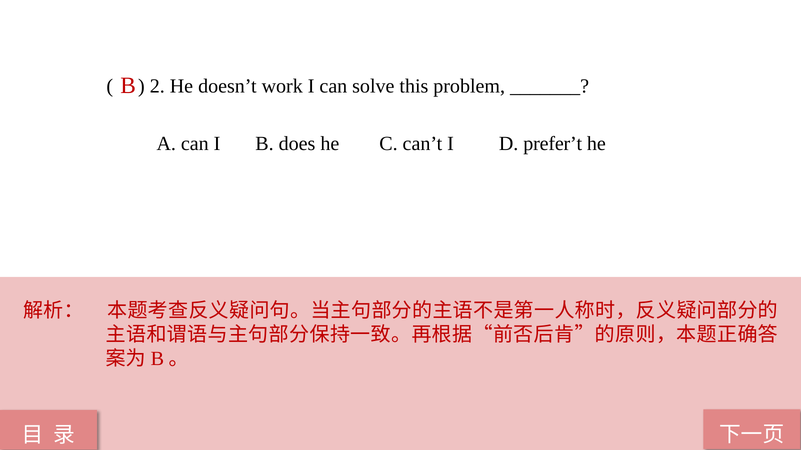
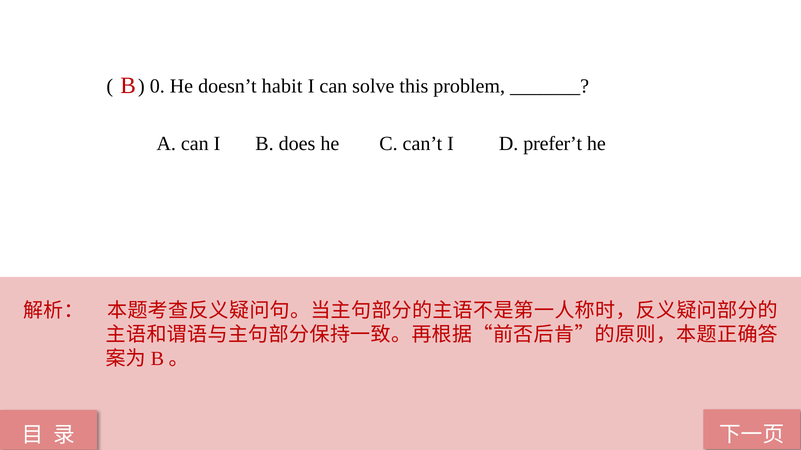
2: 2 -> 0
work: work -> habit
